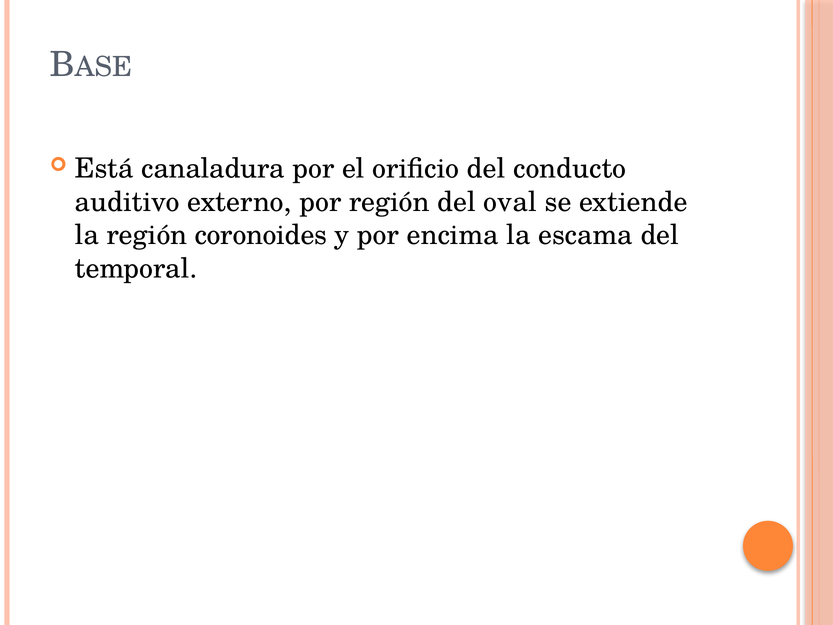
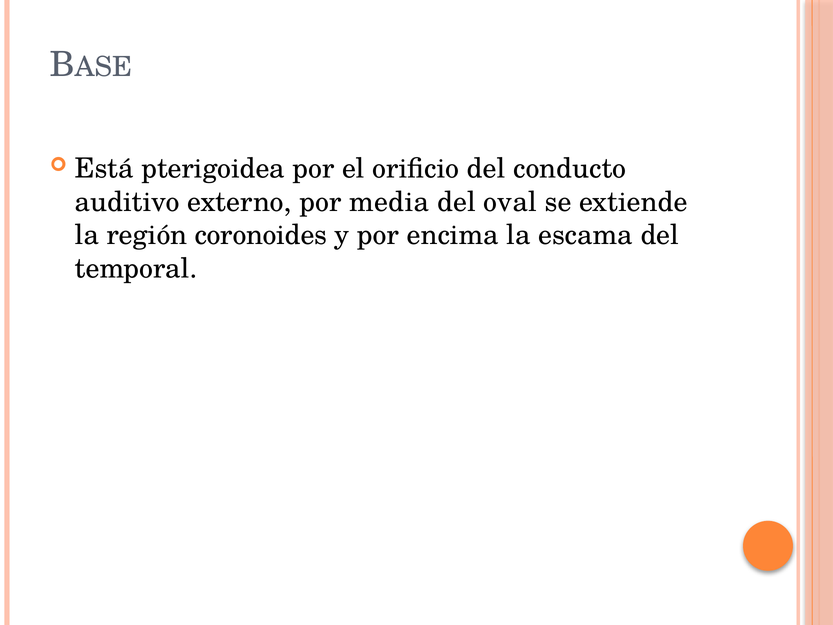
canaladura: canaladura -> pterigoidea
por región: región -> media
